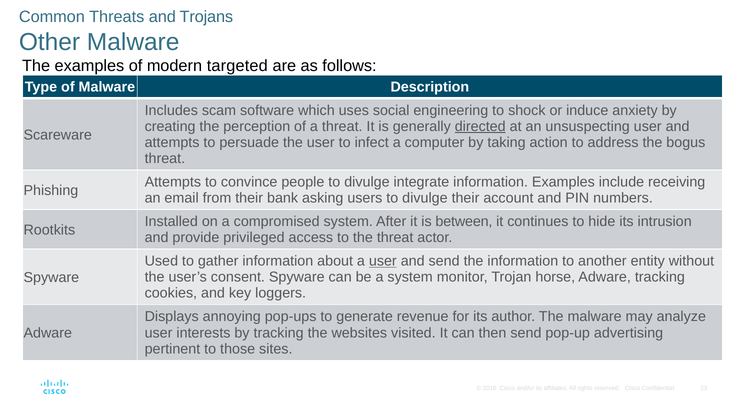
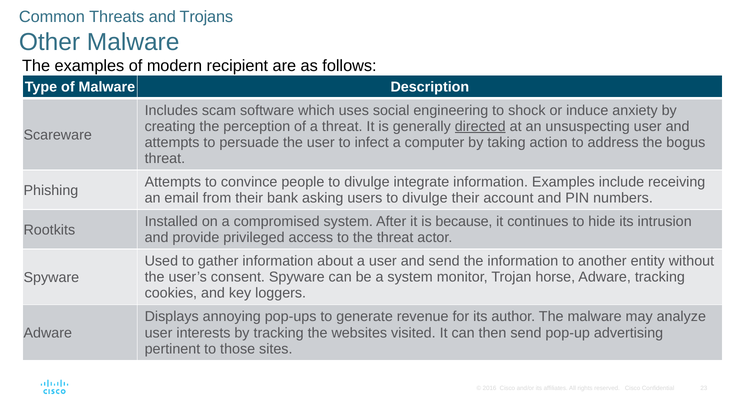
targeted: targeted -> recipient
between: between -> because
user at (383, 261) underline: present -> none
